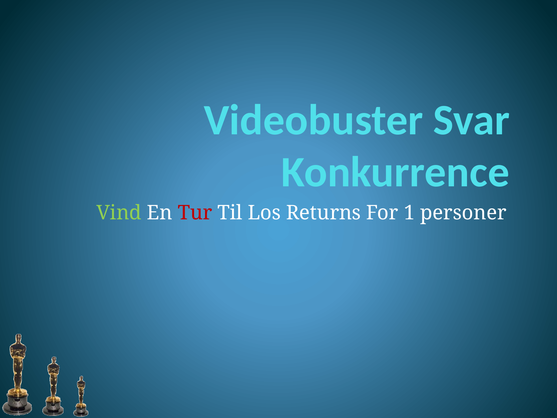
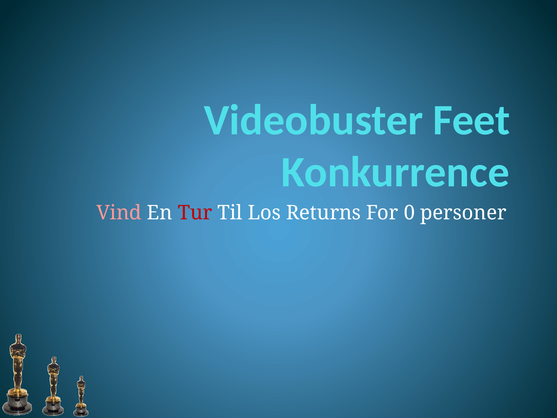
Svar: Svar -> Feet
Vind colour: light green -> pink
1: 1 -> 0
